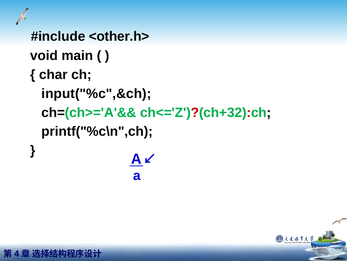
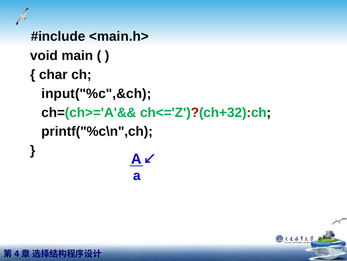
<other.h>: <other.h> -> <main.h>
